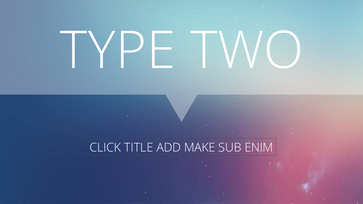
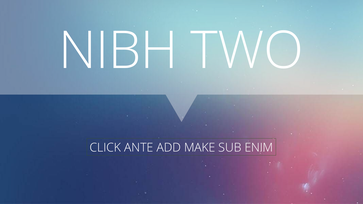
TYPE: TYPE -> NIBH
TITLE: TITLE -> ANTE
